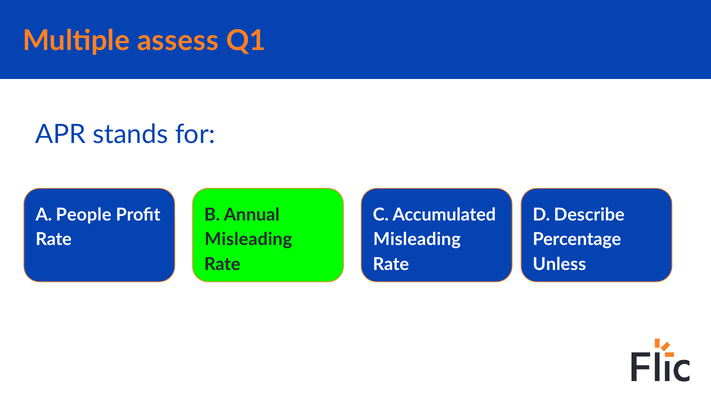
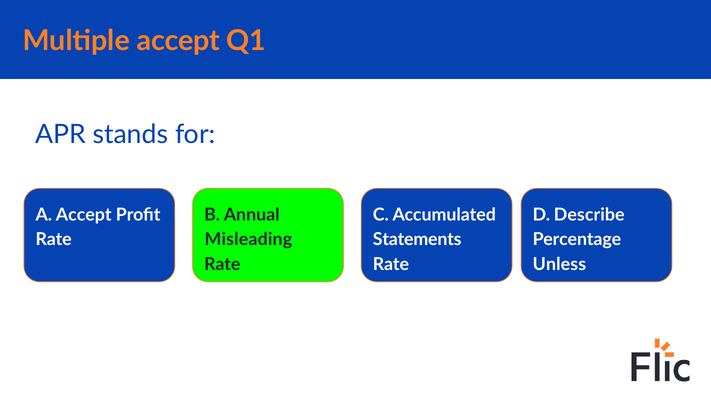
Multiple assess: assess -> accept
A People: People -> Accept
Misleading at (417, 240): Misleading -> Statements
